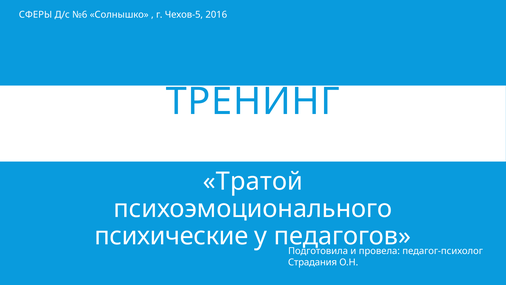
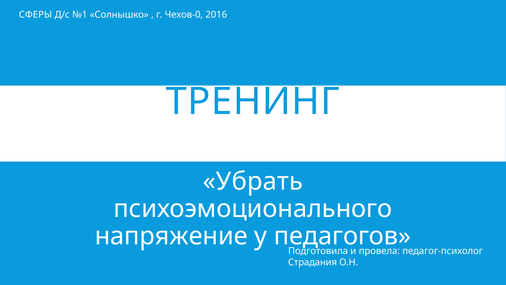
№6: №6 -> №1
Чехов-5: Чехов-5 -> Чехов-0
Тратой: Тратой -> Убрать
психические: психические -> напряжение
